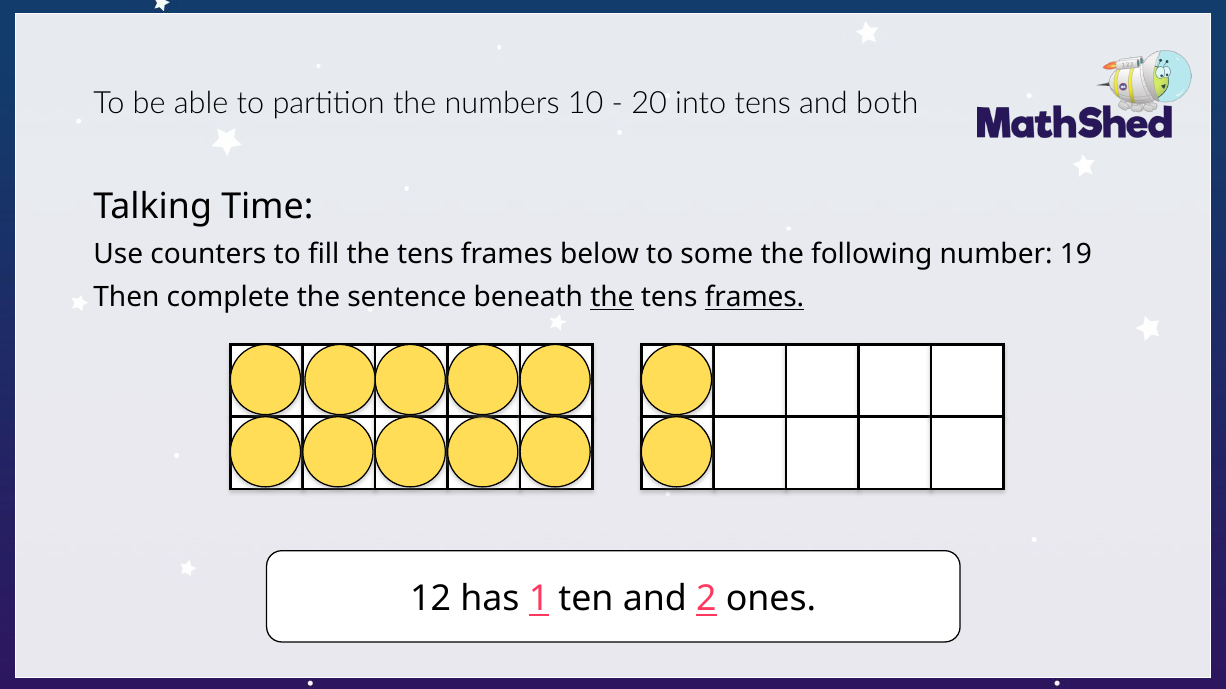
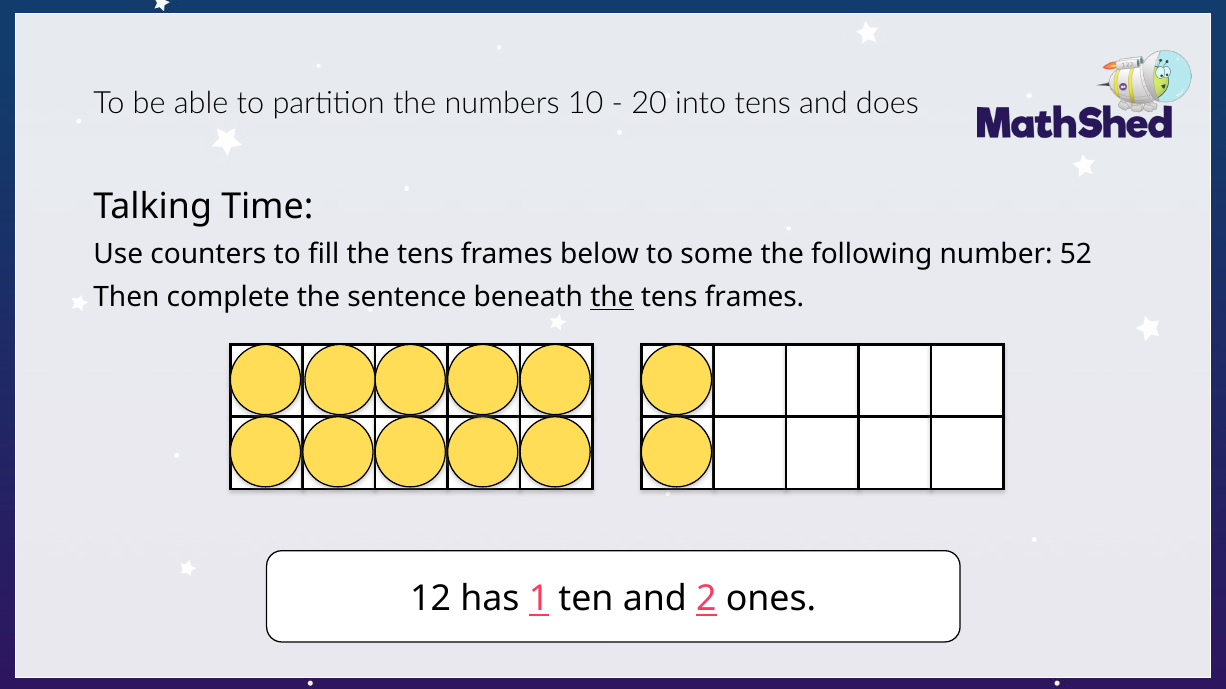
both: both -> does
19: 19 -> 52
frames at (755, 298) underline: present -> none
